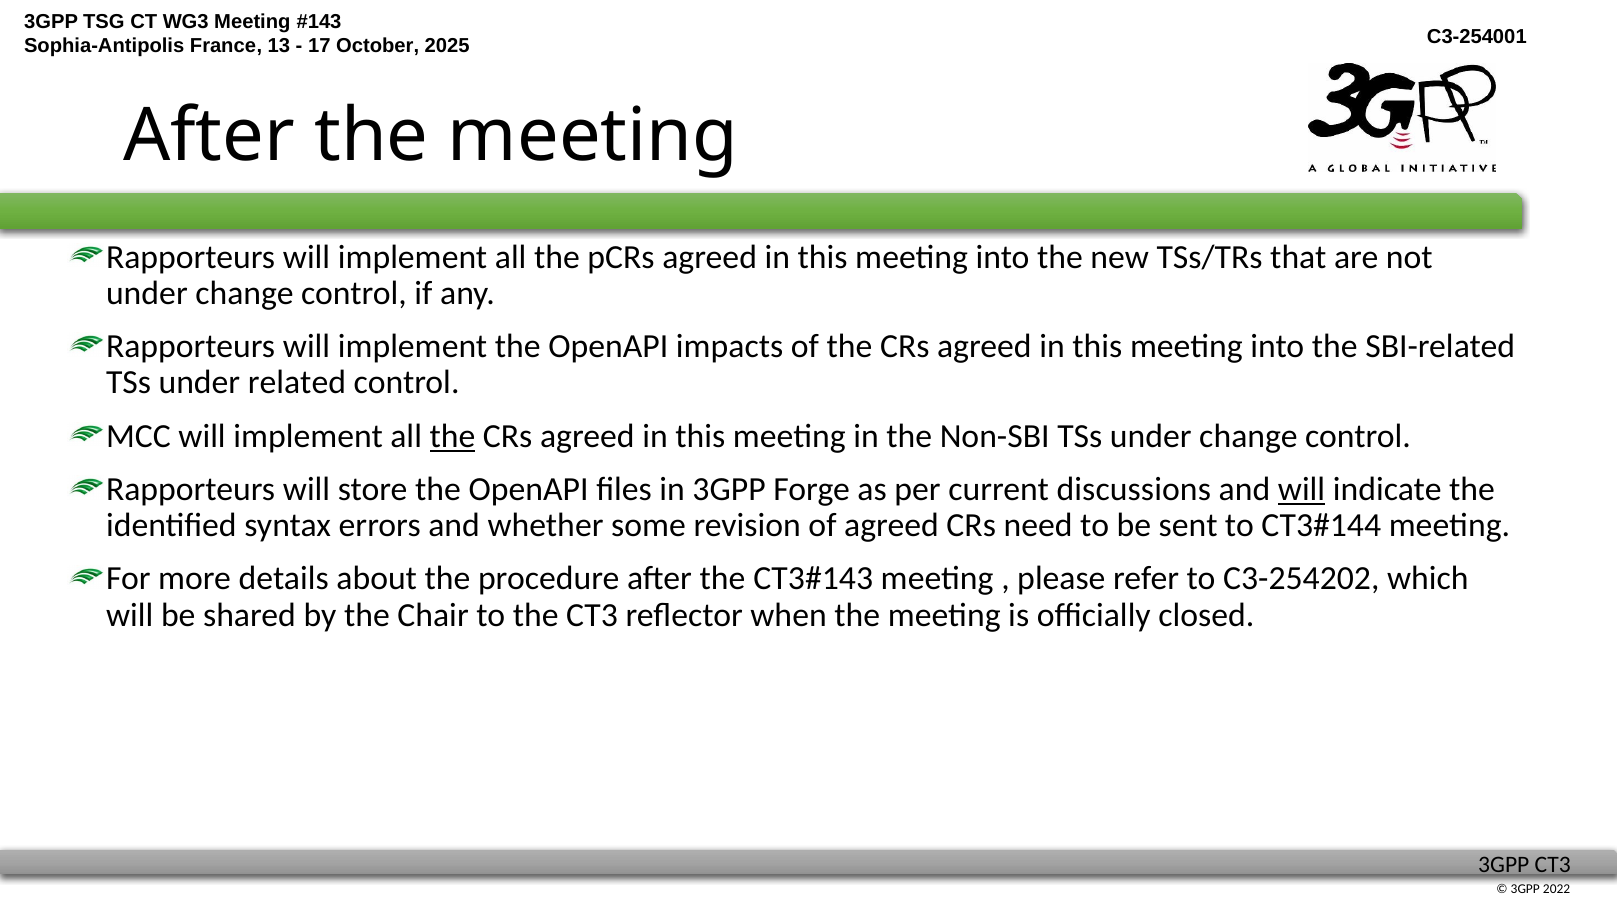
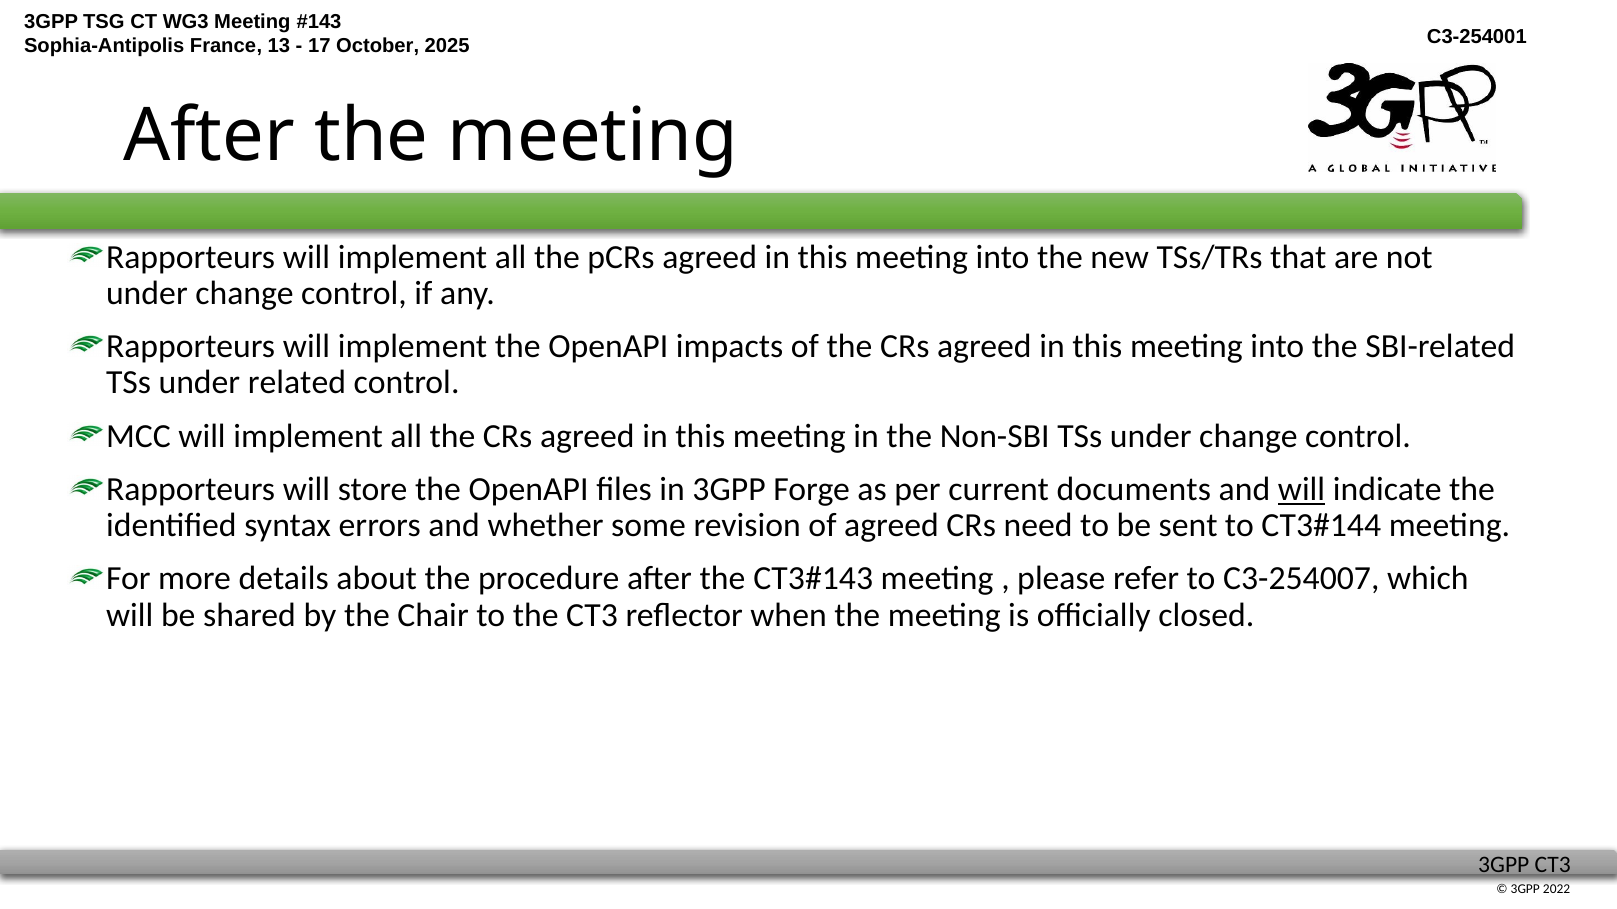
the at (453, 436) underline: present -> none
discussions: discussions -> documents
C3-254202: C3-254202 -> C3-254007
